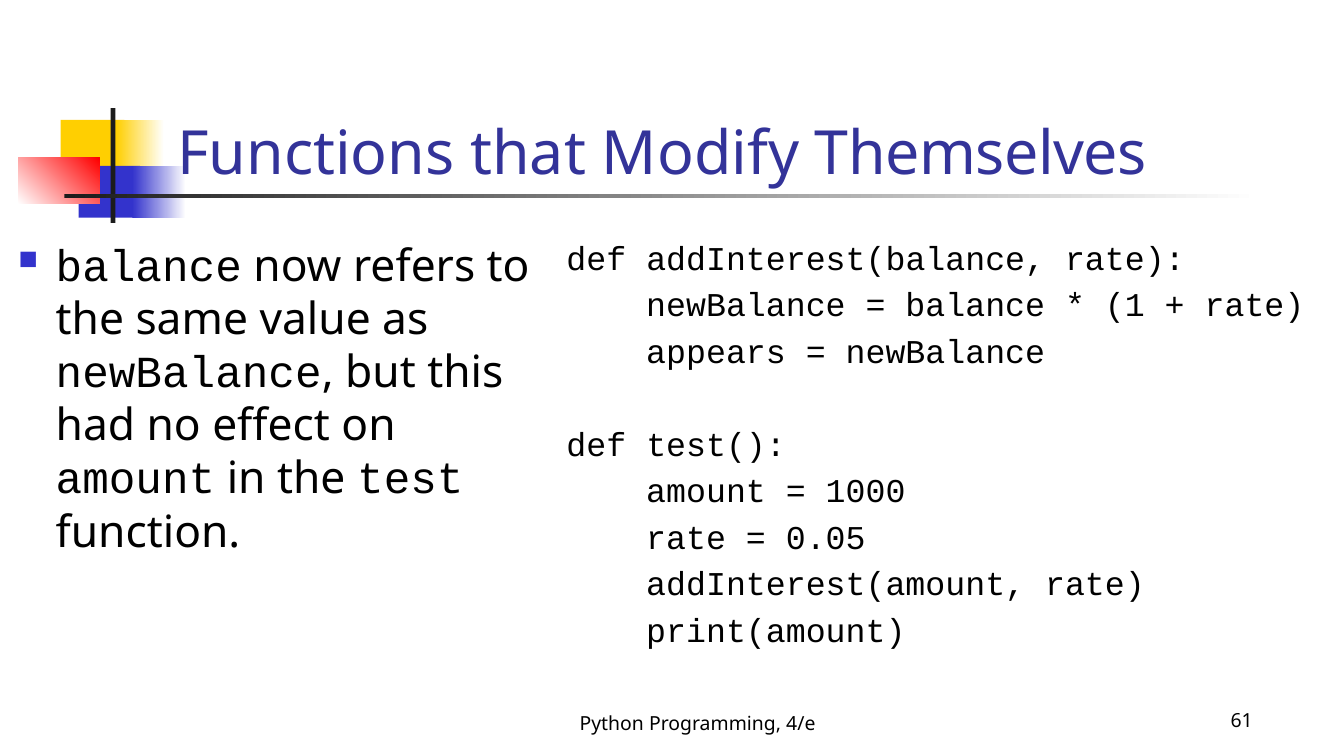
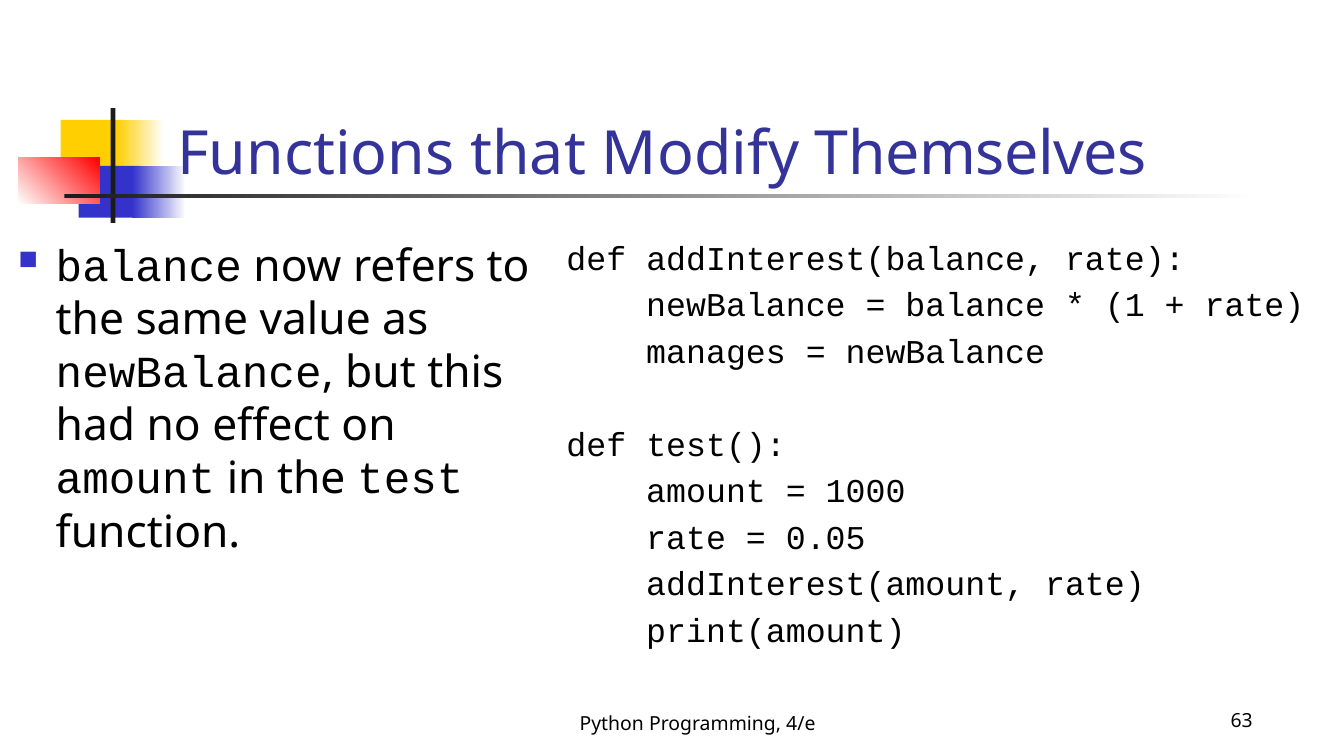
appears: appears -> manages
61: 61 -> 63
